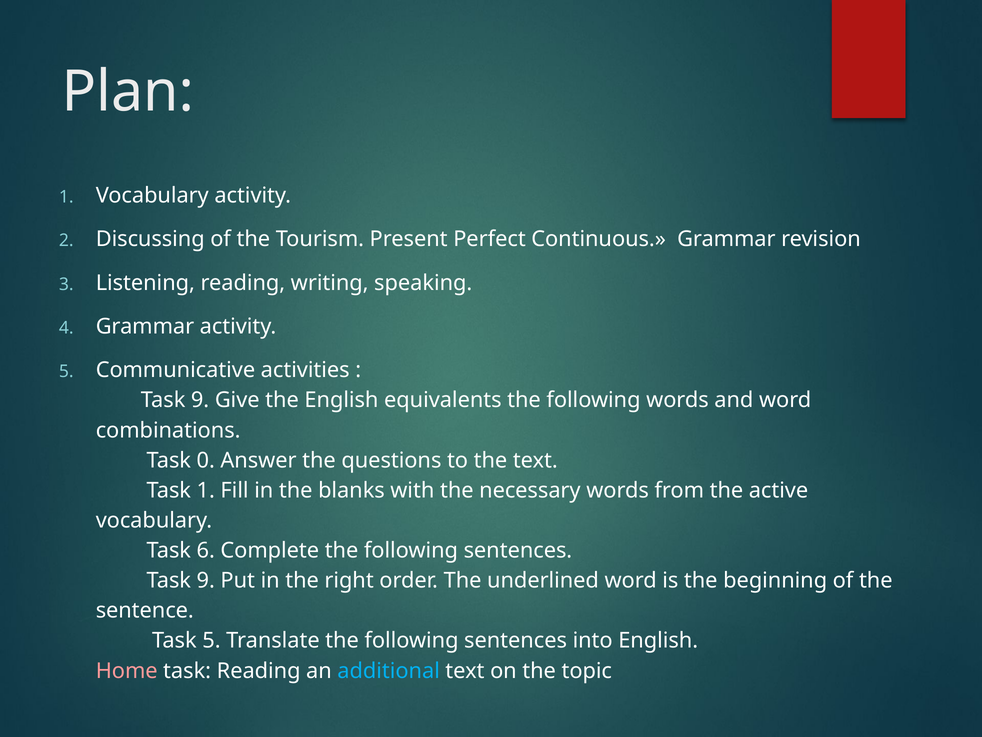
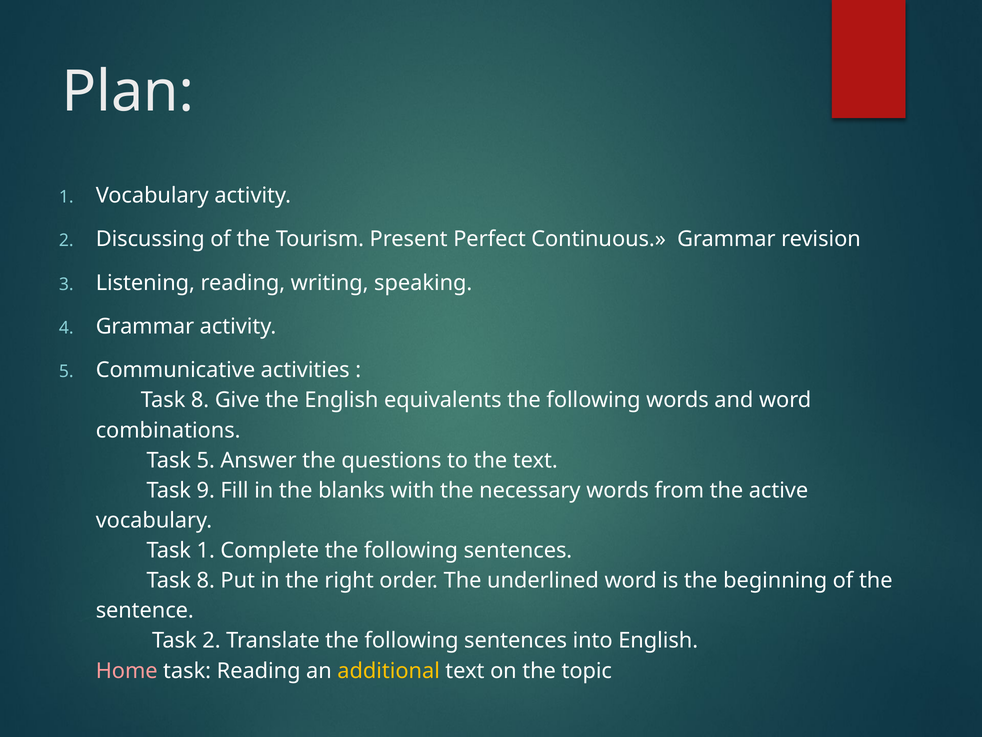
9 at (200, 400): 9 -> 8
Task 0: 0 -> 5
Task 1: 1 -> 9
Task 6: 6 -> 1
9 at (206, 580): 9 -> 8
Task 5: 5 -> 2
additional colour: light blue -> yellow
